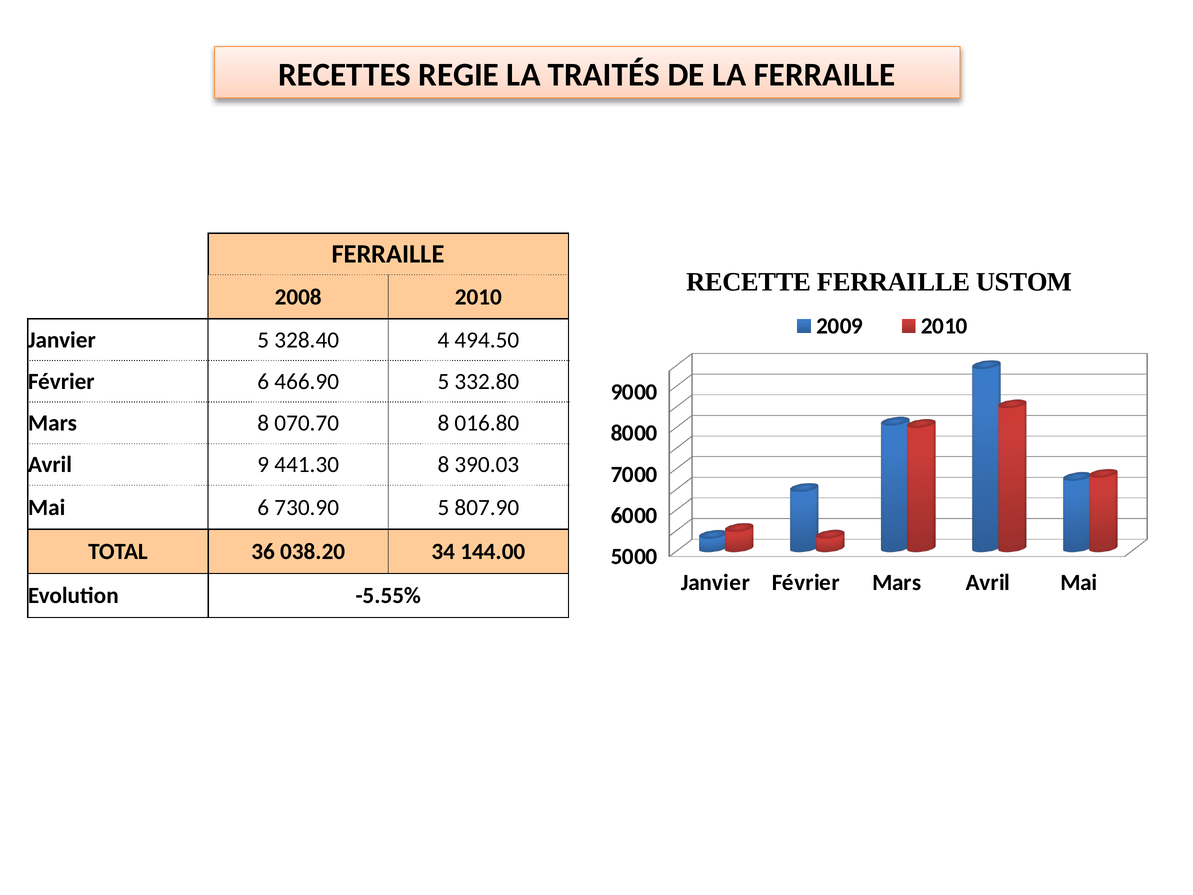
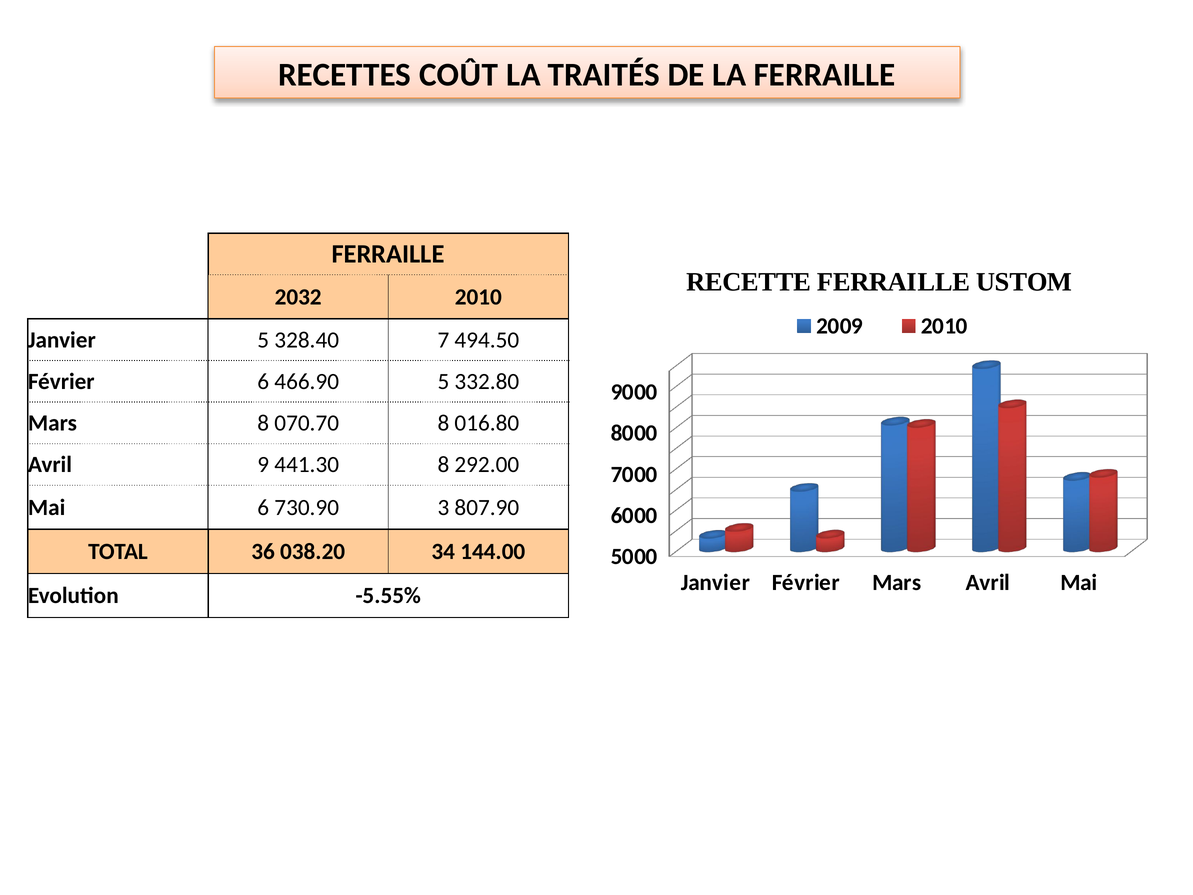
REGIE: REGIE -> COÛT
2008: 2008 -> 2032
4: 4 -> 7
390.03: 390.03 -> 292.00
730.90 5: 5 -> 3
